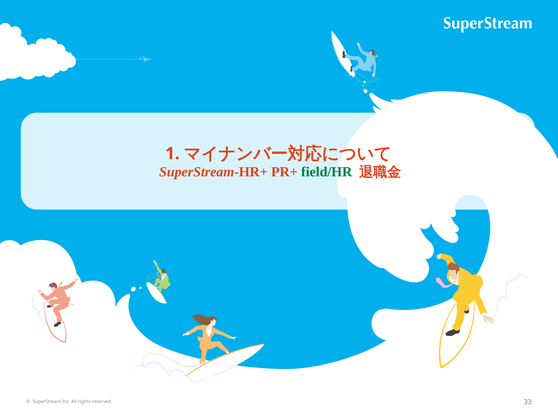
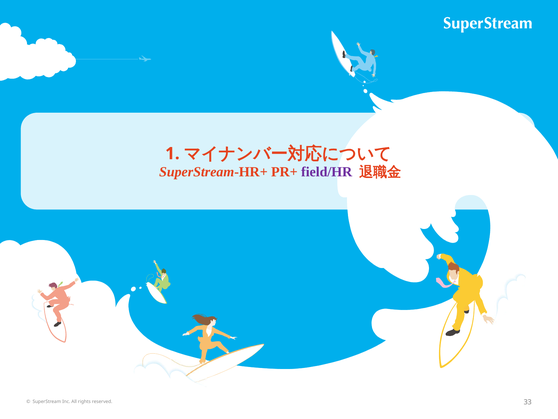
field/HR colour: green -> purple
